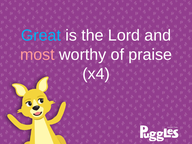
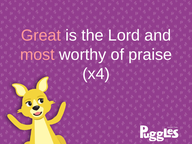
Great colour: light blue -> pink
